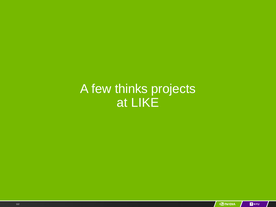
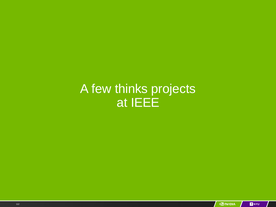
LIKE: LIKE -> IEEE
